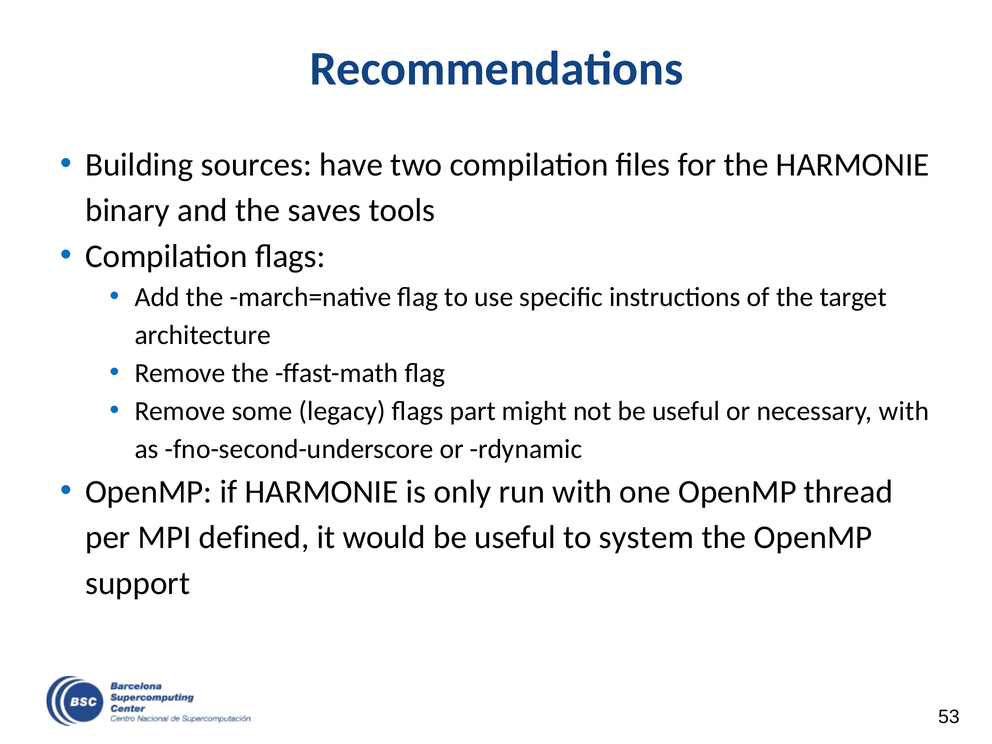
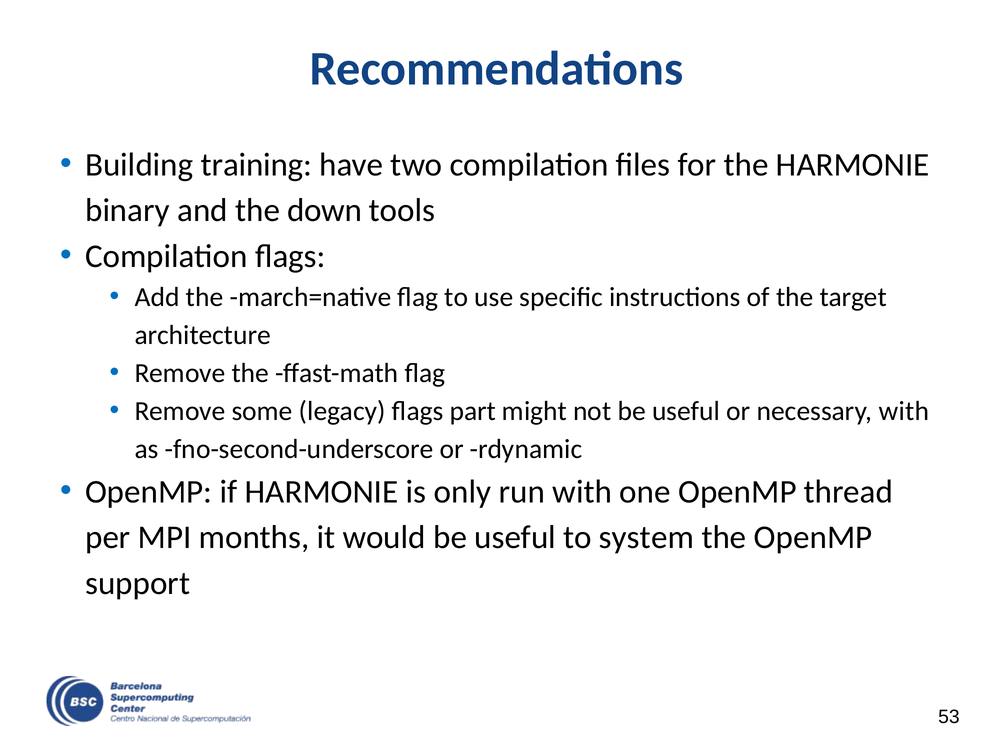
sources: sources -> training
saves: saves -> down
defined: defined -> months
